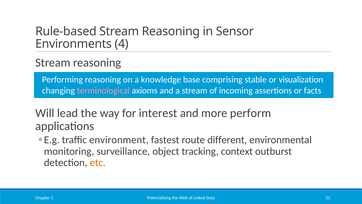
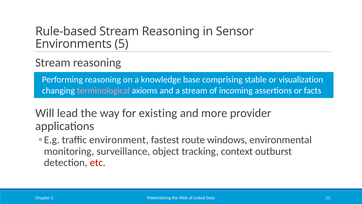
Environments 4: 4 -> 5
interest: interest -> existing
perform: perform -> provider
different: different -> windows
etc colour: orange -> red
